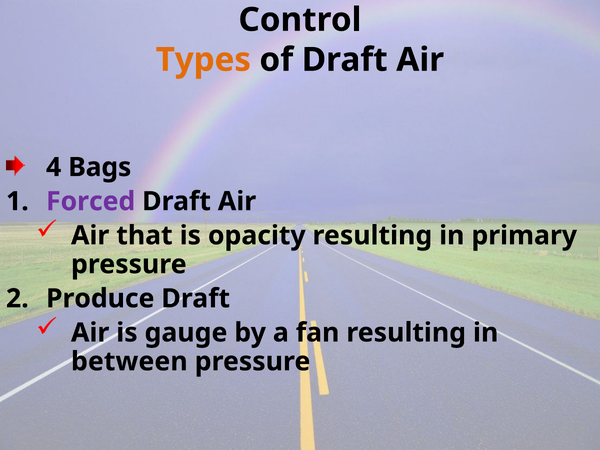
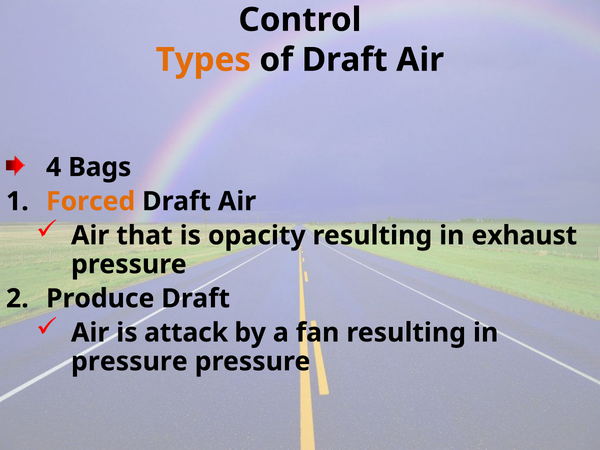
Forced colour: purple -> orange
primary: primary -> exhaust
gauge: gauge -> attack
between at (129, 362): between -> pressure
